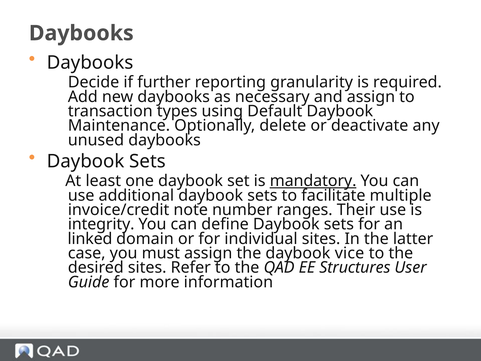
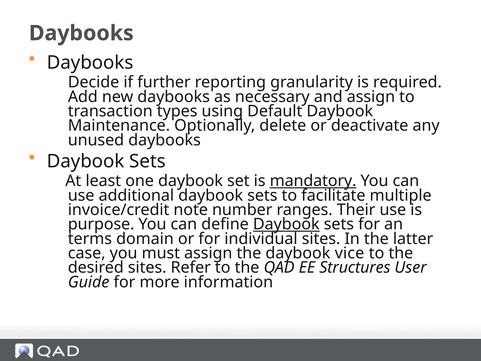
integrity: integrity -> purpose
Daybook at (286, 224) underline: none -> present
linked: linked -> terms
